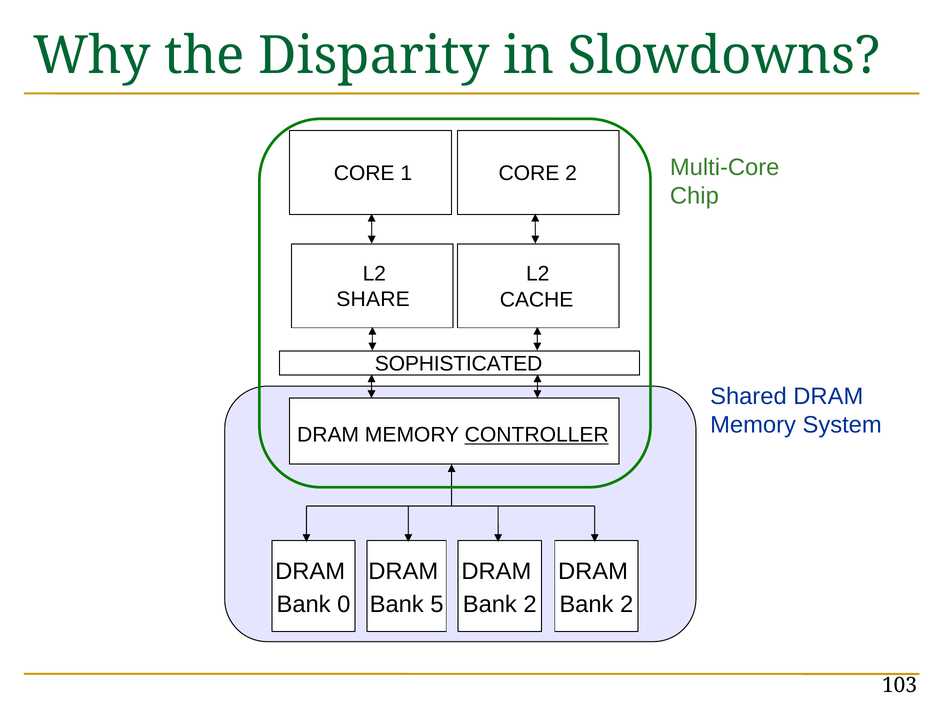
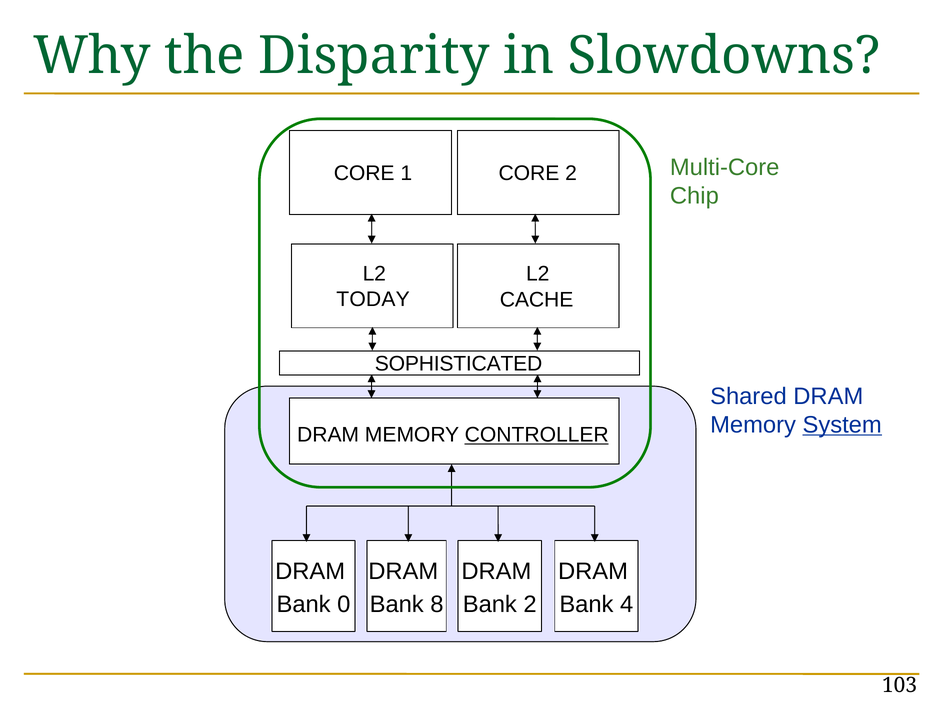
SHARE: SHARE -> TODAY
System underline: none -> present
5: 5 -> 8
2 at (627, 605): 2 -> 4
